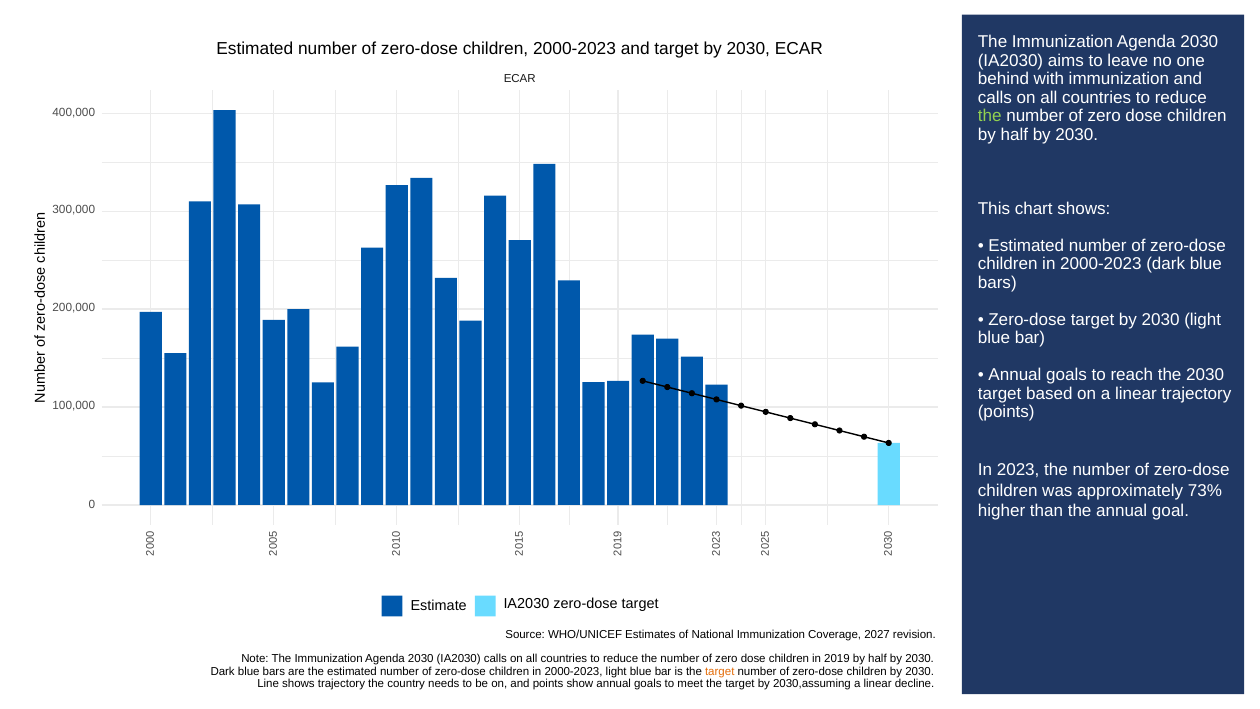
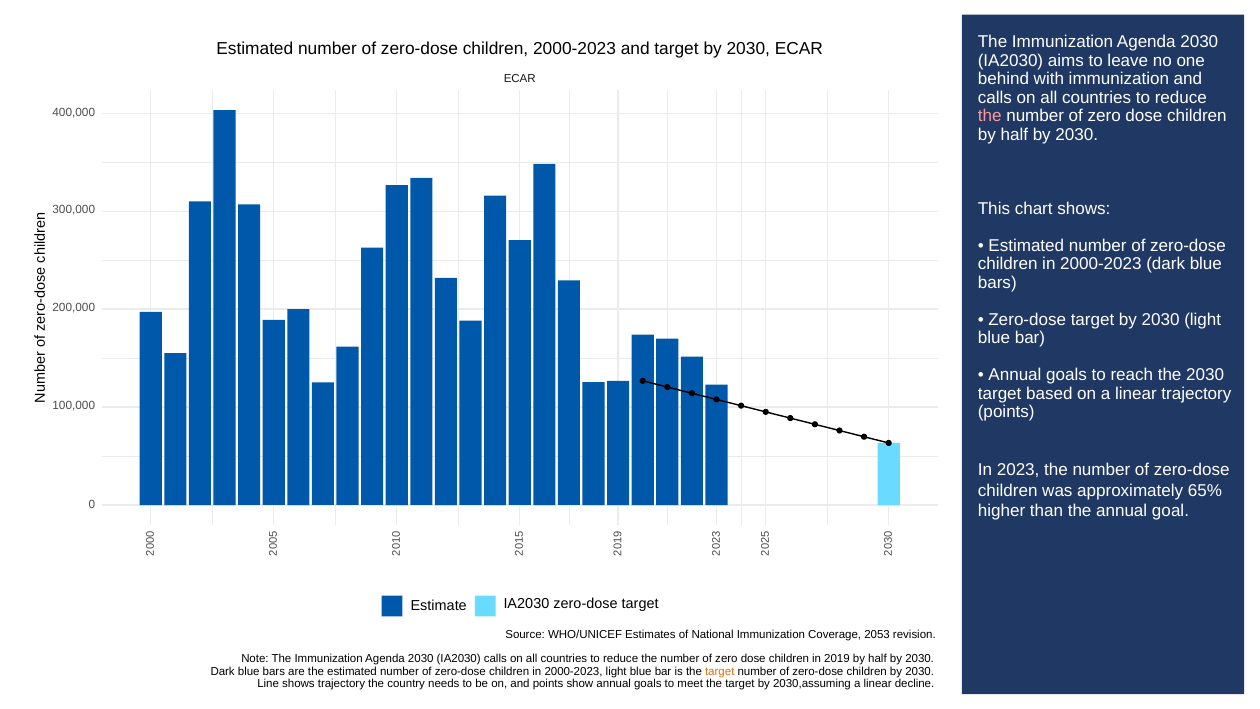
the at (990, 116) colour: light green -> pink
73%: 73% -> 65%
2027: 2027 -> 2053
